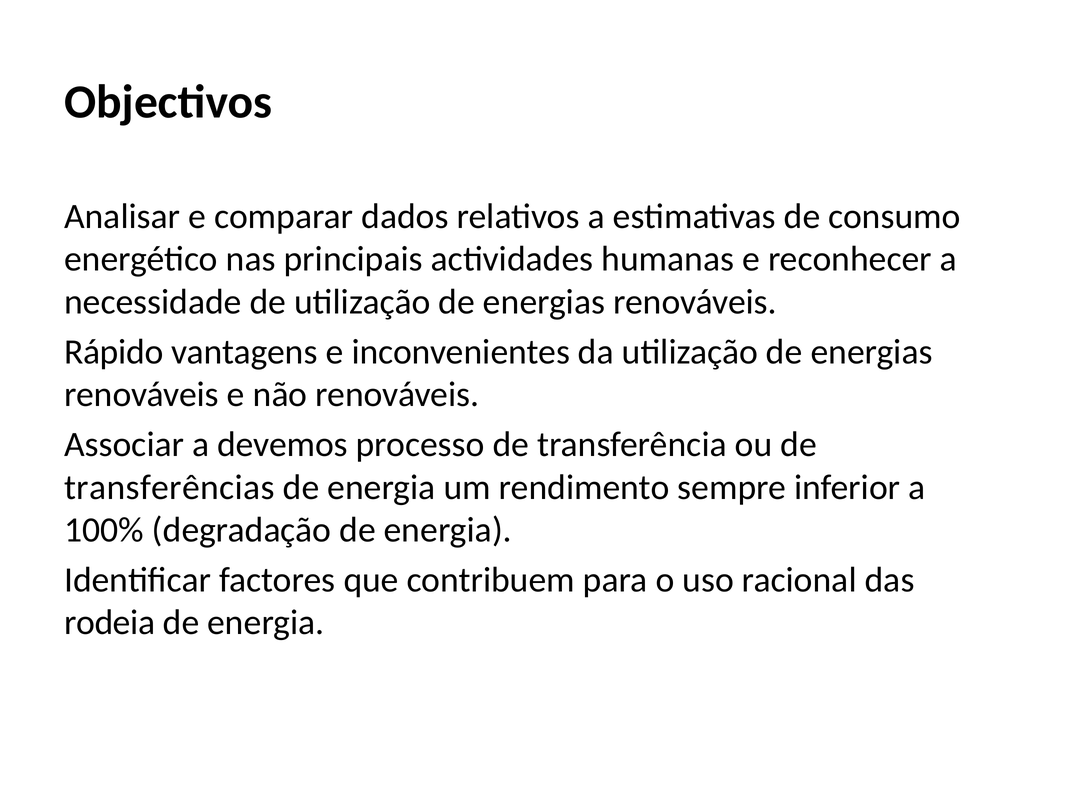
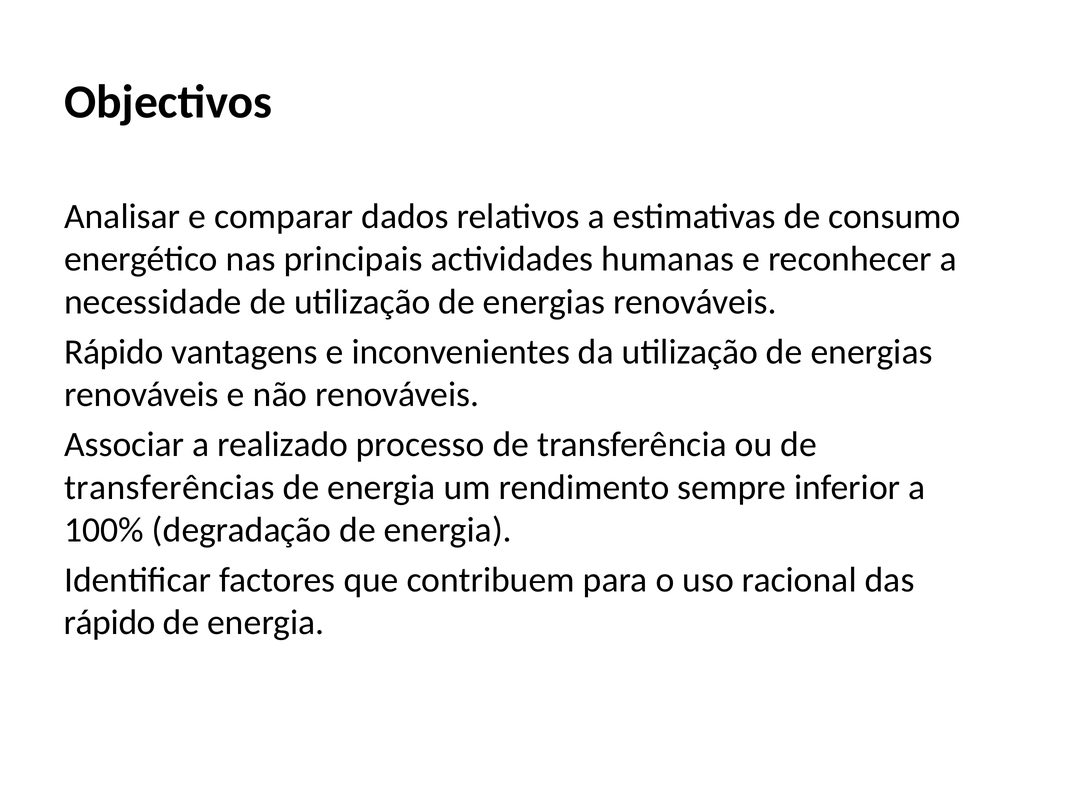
devemos: devemos -> realizado
rodeia at (110, 623): rodeia -> rápido
